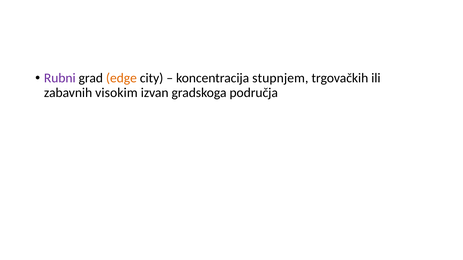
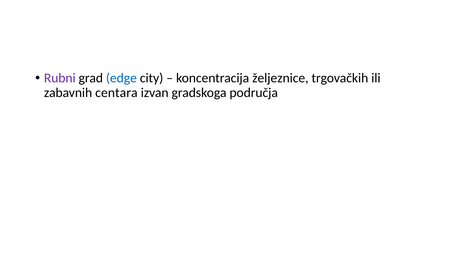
edge colour: orange -> blue
stupnjem: stupnjem -> željeznice
visokim: visokim -> centara
